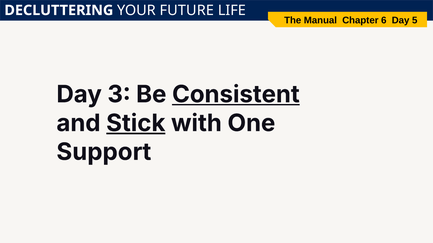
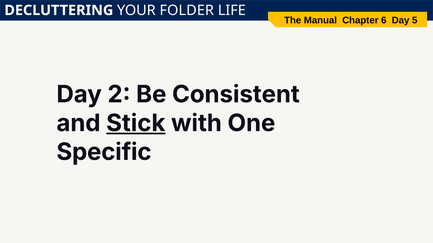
FUTURE: FUTURE -> FOLDER
3: 3 -> 2
Consistent underline: present -> none
Support: Support -> Specific
